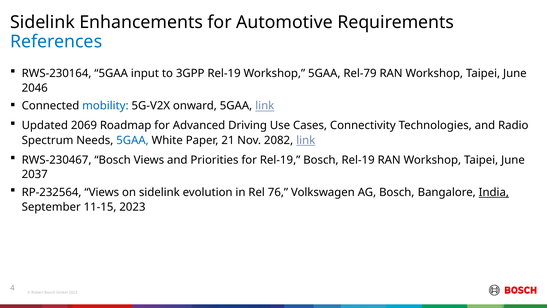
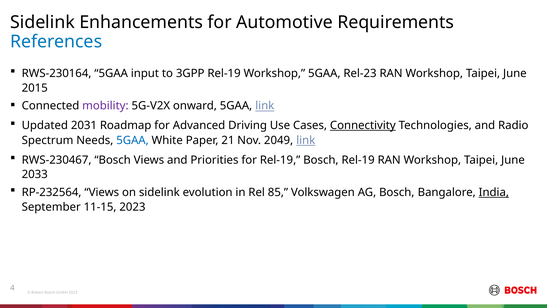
Rel-79: Rel-79 -> Rel-23
2046: 2046 -> 2015
mobility colour: blue -> purple
2069: 2069 -> 2031
Connectivity underline: none -> present
2082: 2082 -> 2049
2037: 2037 -> 2033
76: 76 -> 85
